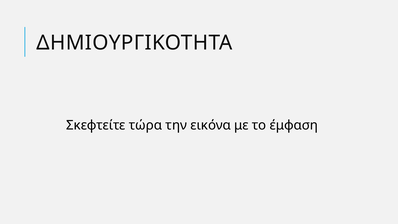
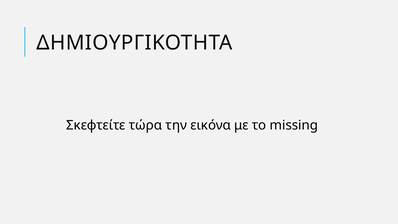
έμφαση: έμφαση -> missing
